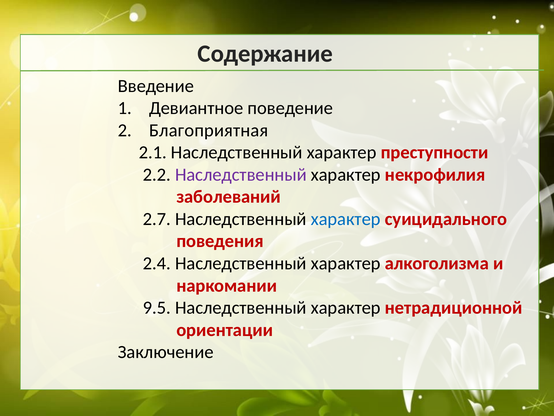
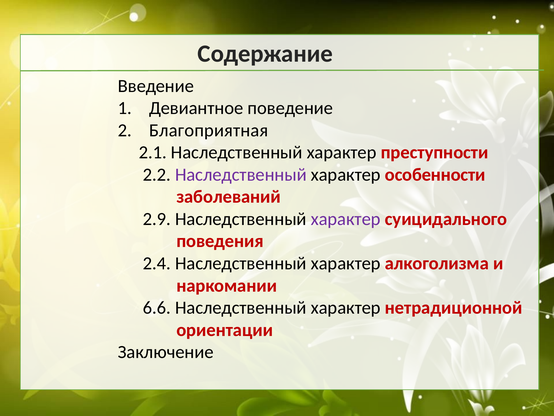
некрофилия: некрофилия -> особенности
2.7: 2.7 -> 2.9
характер at (346, 219) colour: blue -> purple
9.5: 9.5 -> 6.6
